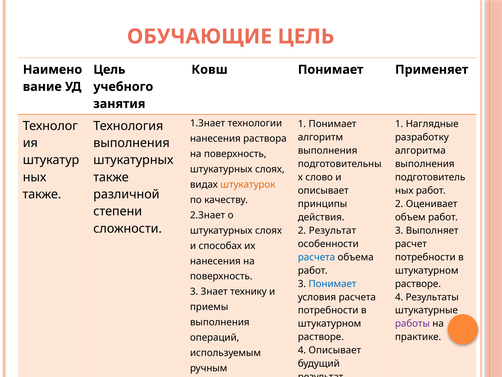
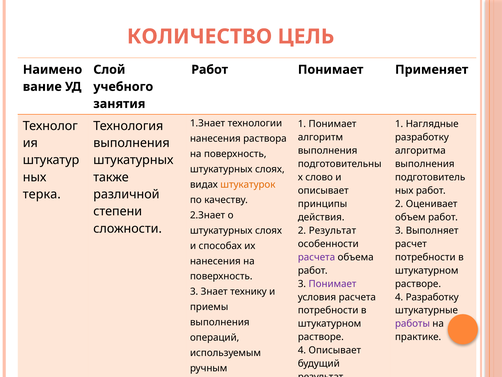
ОБУЧАЮЩИЕ: ОБУЧАЮЩИЕ -> КОЛИЧЕСТВО
Цель at (109, 70): Цель -> Слой
Ковш at (210, 70): Ковш -> Работ
также at (42, 194): также -> терка
расчета at (316, 257) colour: blue -> purple
Понимает at (333, 283) colour: blue -> purple
4 Результаты: Результаты -> Разработку
